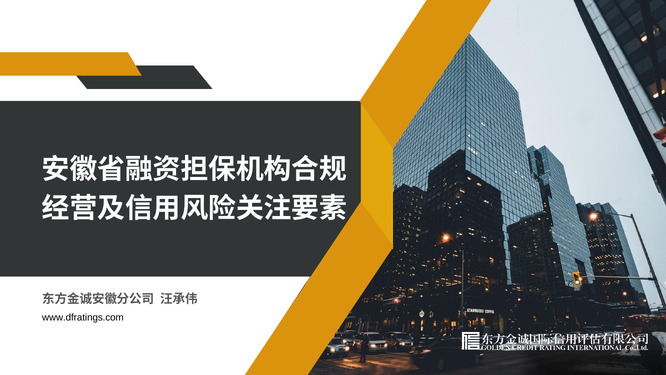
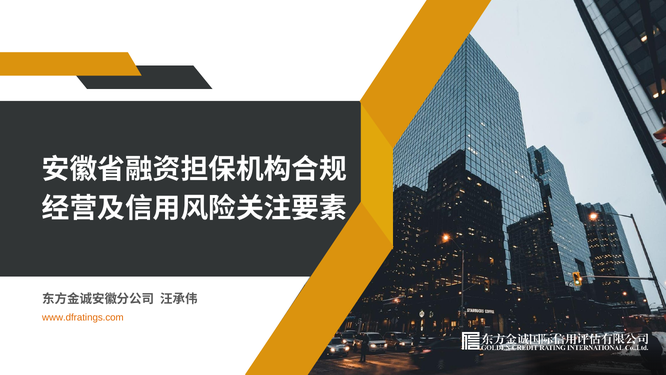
www.dfratings.com colour: black -> orange
